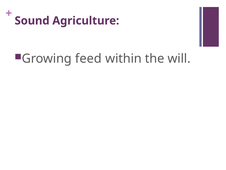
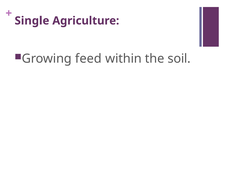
Sound: Sound -> Single
will: will -> soil
